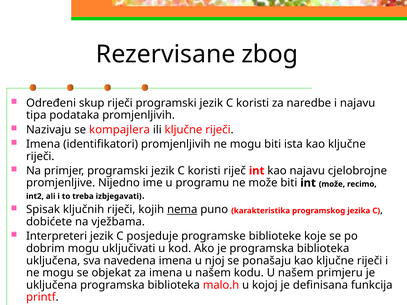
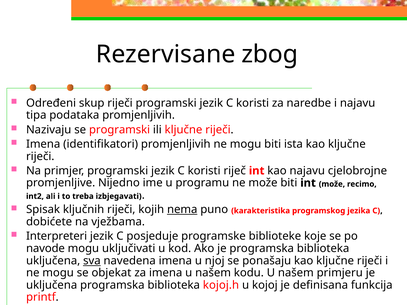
se kompajlera: kompajlera -> programski
dobrim: dobrim -> navode
sva underline: none -> present
malo.h: malo.h -> kojoj.h
